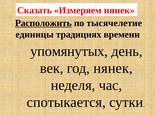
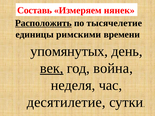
Сказать: Сказать -> Составь
традициях: традициях -> римскими
век underline: none -> present
год нянек: нянек -> война
спотыкается: спотыкается -> десятилетие
